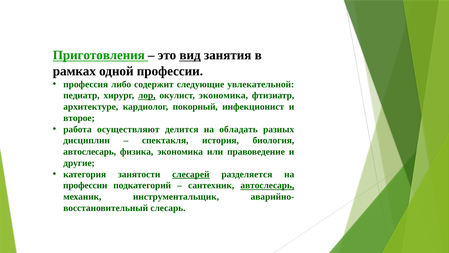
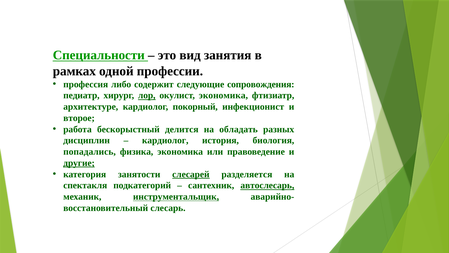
Приготовления: Приготовления -> Специальности
вид underline: present -> none
увлекательной: увлекательной -> сопровождения
осуществляют: осуществляют -> бескорыстный
спектакля at (165, 140): спектакля -> кардиолог
автослесарь at (90, 152): автослесарь -> попадались
другие underline: none -> present
профессии at (85, 185): профессии -> спектакля
инструментальщик underline: none -> present
